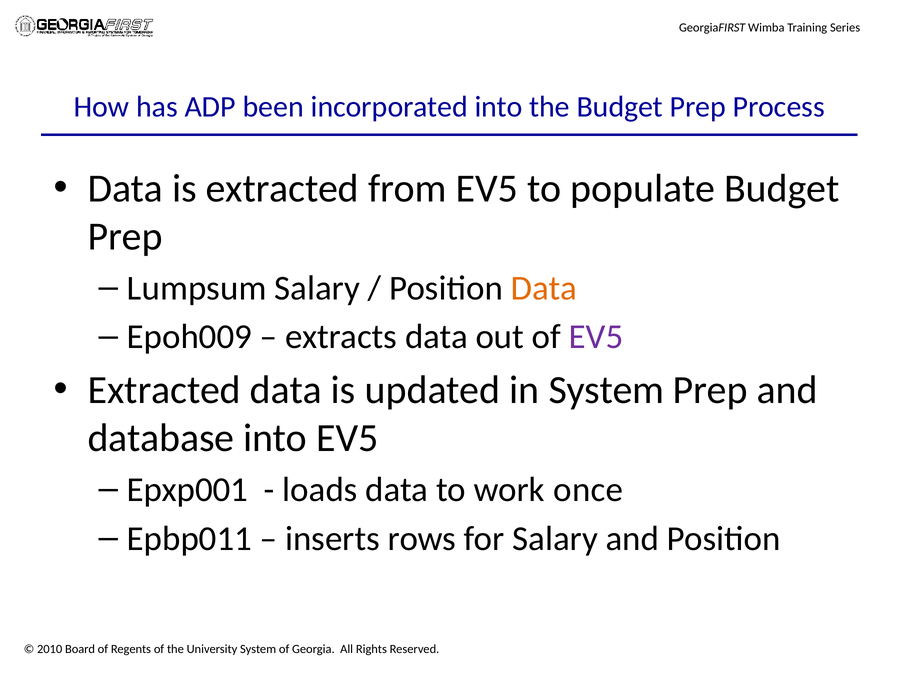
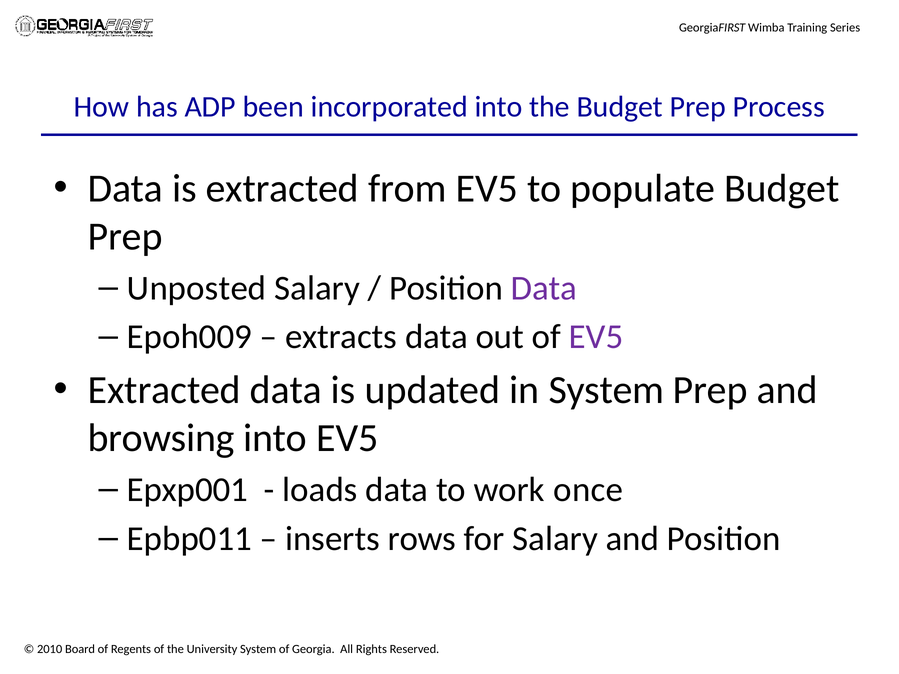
Lumpsum: Lumpsum -> Unposted
Data at (544, 288) colour: orange -> purple
database: database -> browsing
